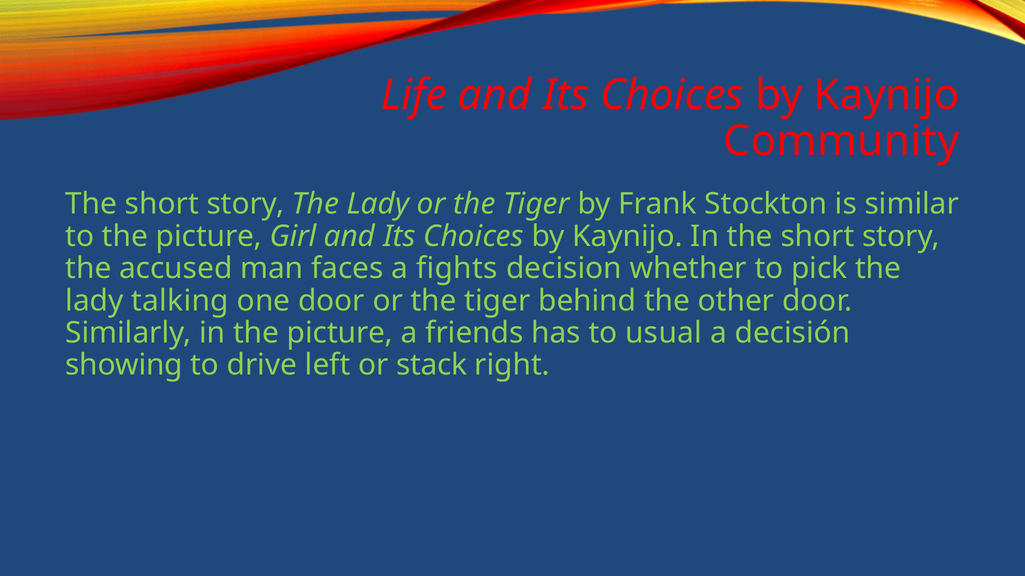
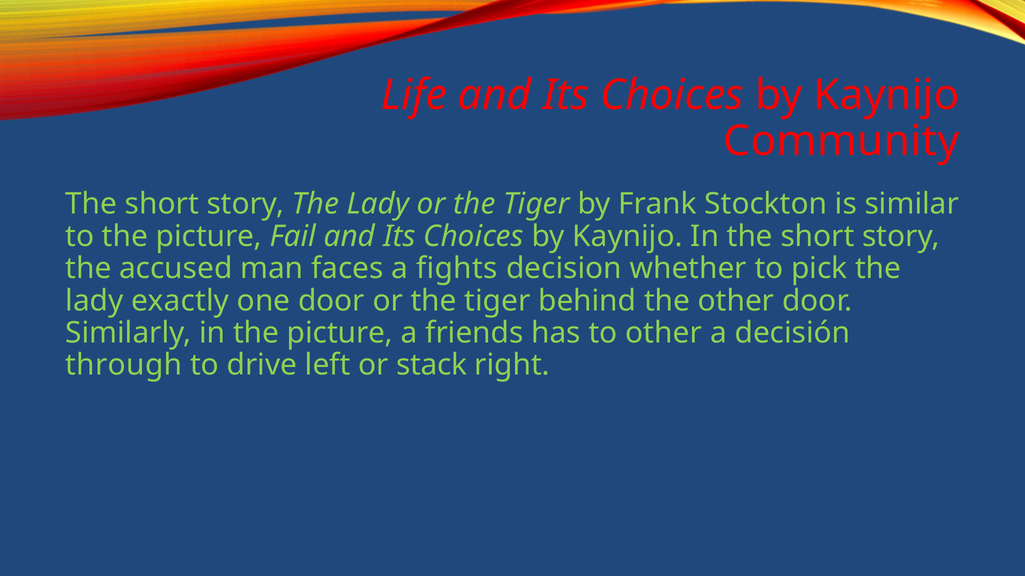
Girl: Girl -> Fail
talking: talking -> exactly
to usual: usual -> other
showing: showing -> through
